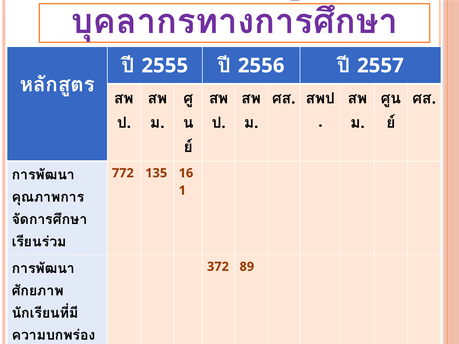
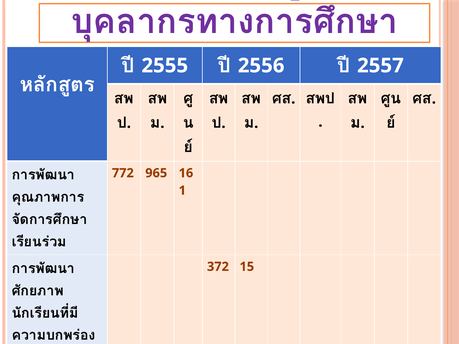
135: 135 -> 965
89: 89 -> 15
